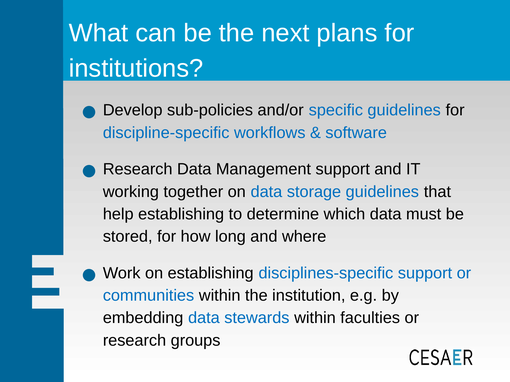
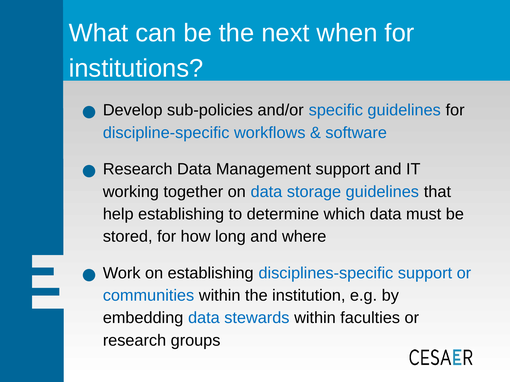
plans: plans -> when
